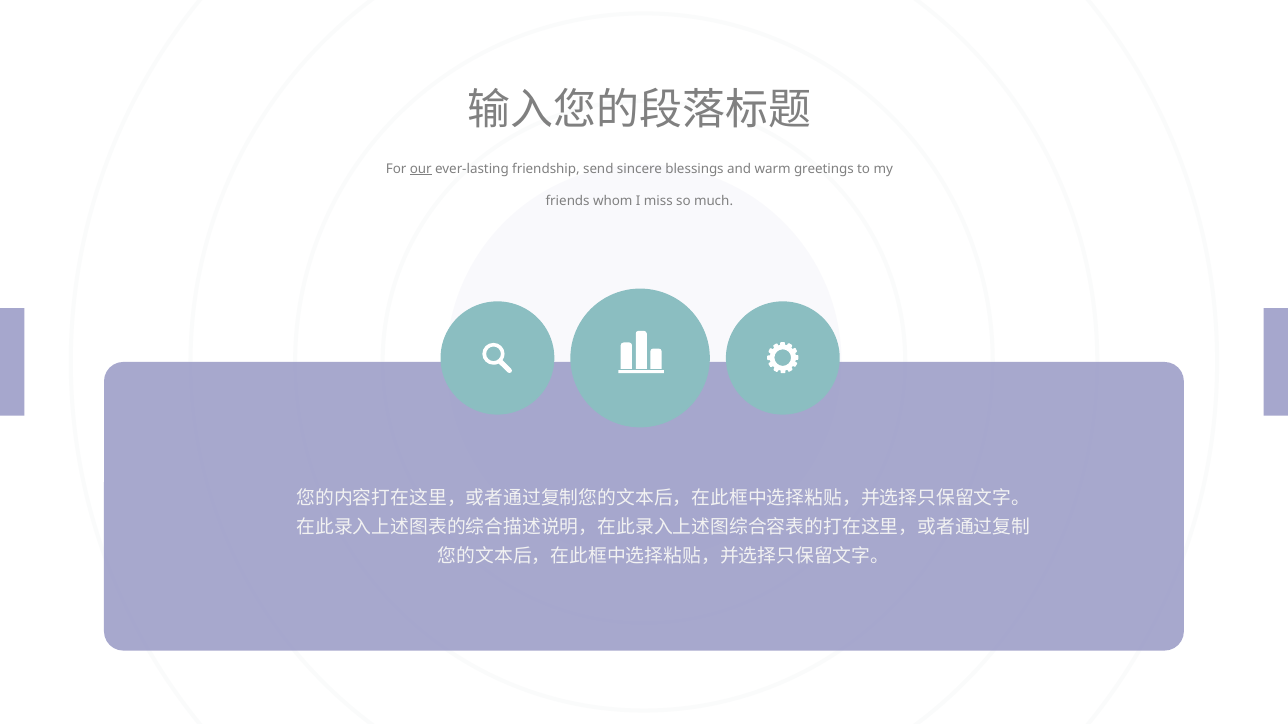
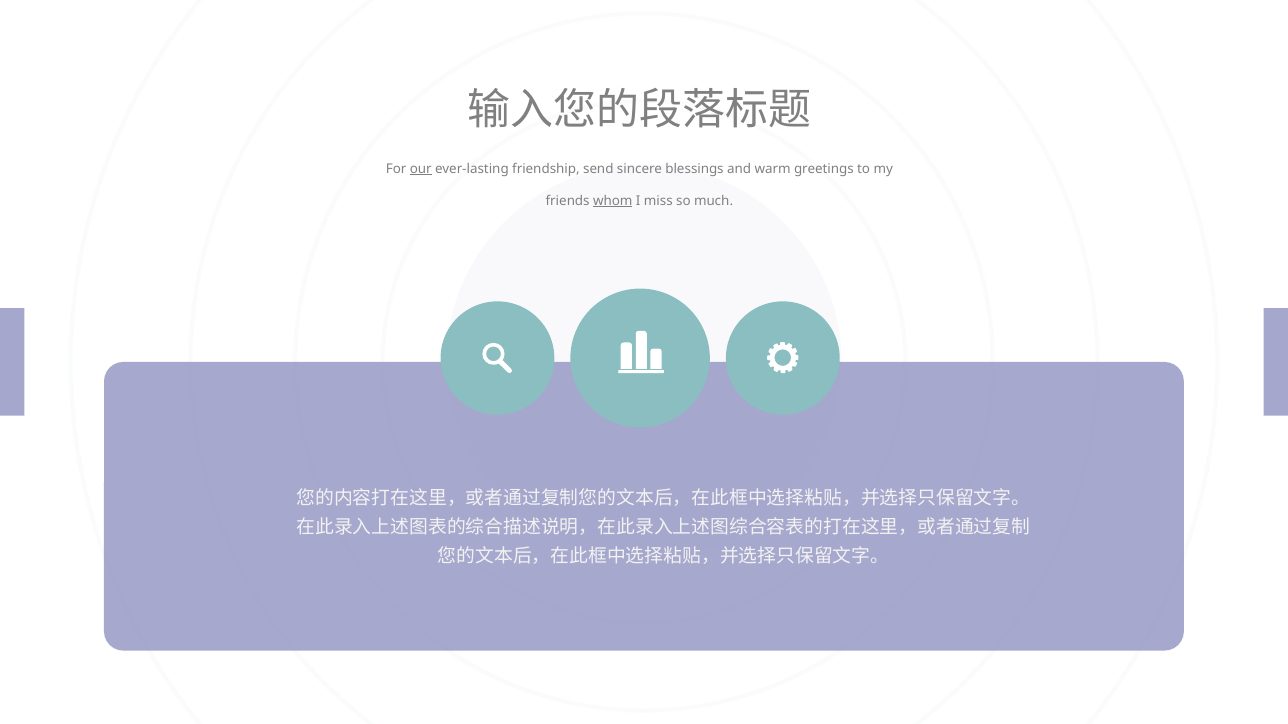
whom underline: none -> present
